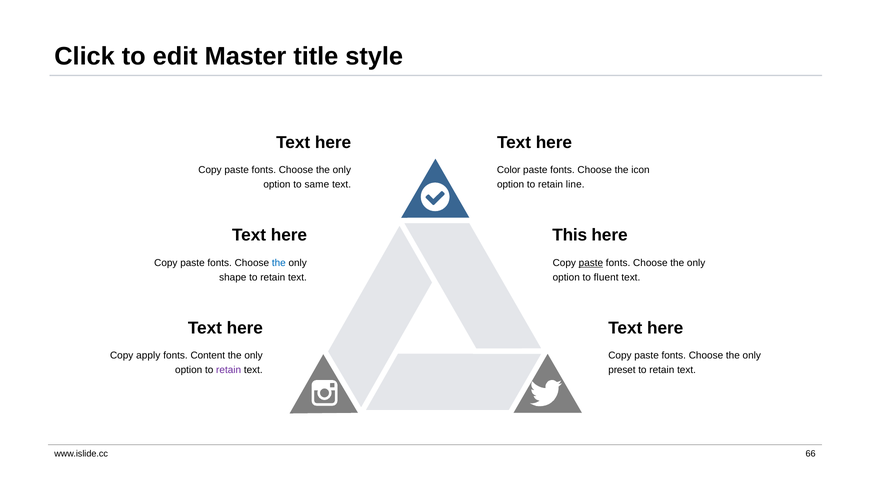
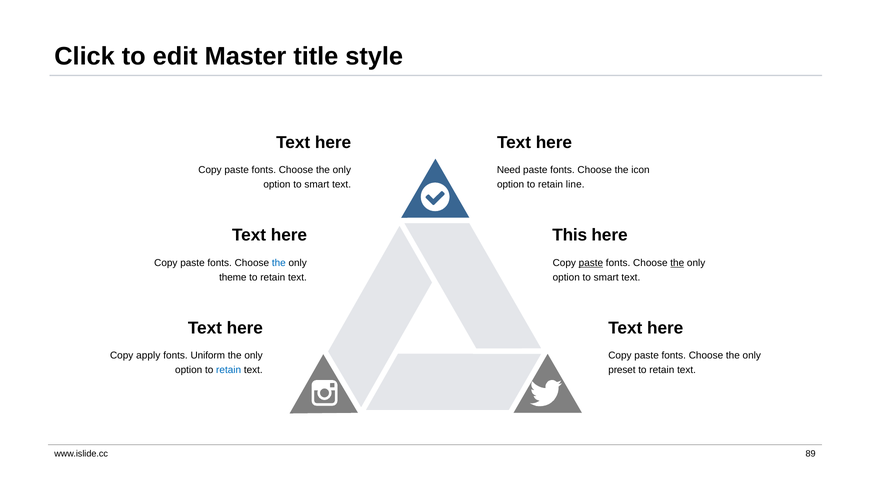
Color: Color -> Need
same at (317, 185): same -> smart
the at (677, 263) underline: none -> present
shape: shape -> theme
fluent at (606, 277): fluent -> smart
Content: Content -> Uniform
retain at (229, 370) colour: purple -> blue
66: 66 -> 89
